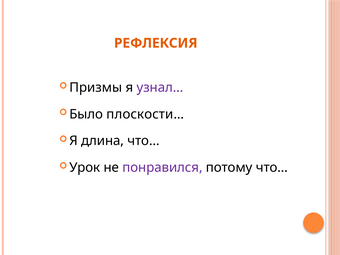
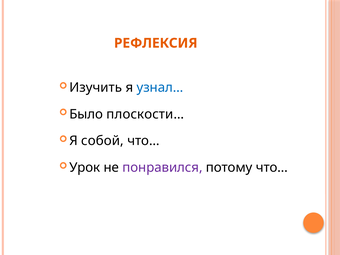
Призмы: Призмы -> Изучить
узнал… colour: purple -> blue
длина: длина -> собой
